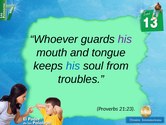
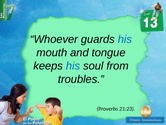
his at (125, 39) colour: purple -> blue
